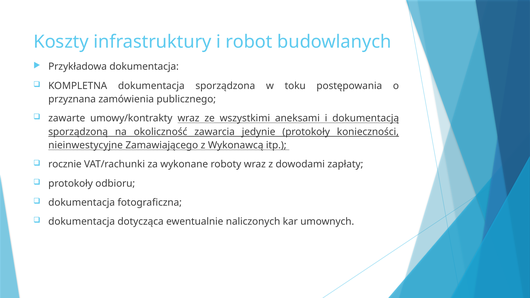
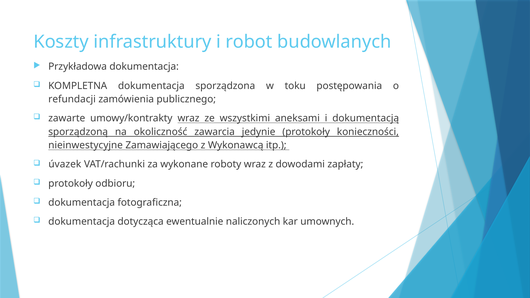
przyznana: przyznana -> refundacji
rocznie: rocznie -> úvazek
